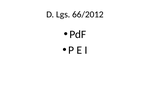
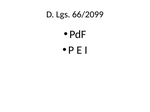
66/2012: 66/2012 -> 66/2099
